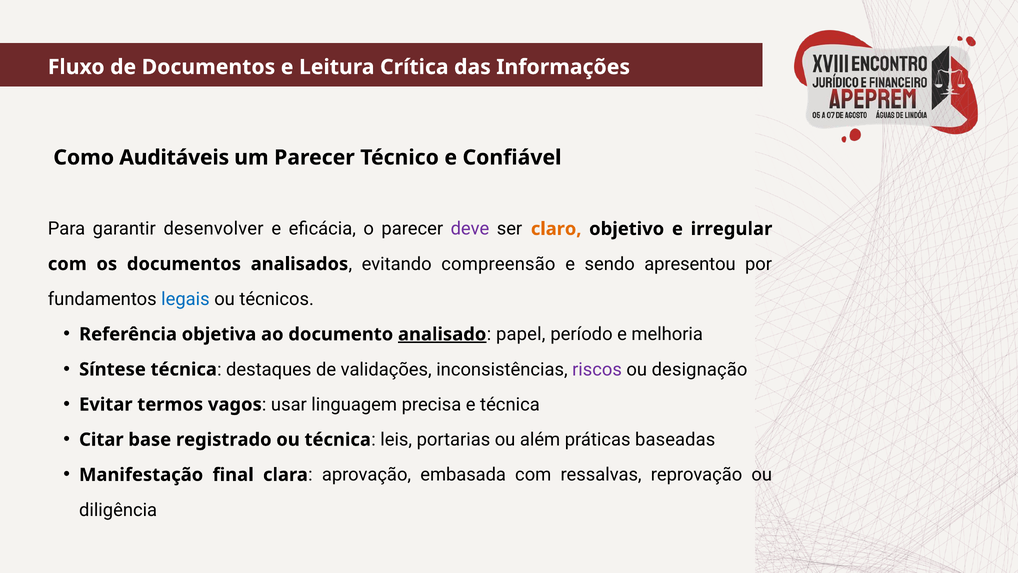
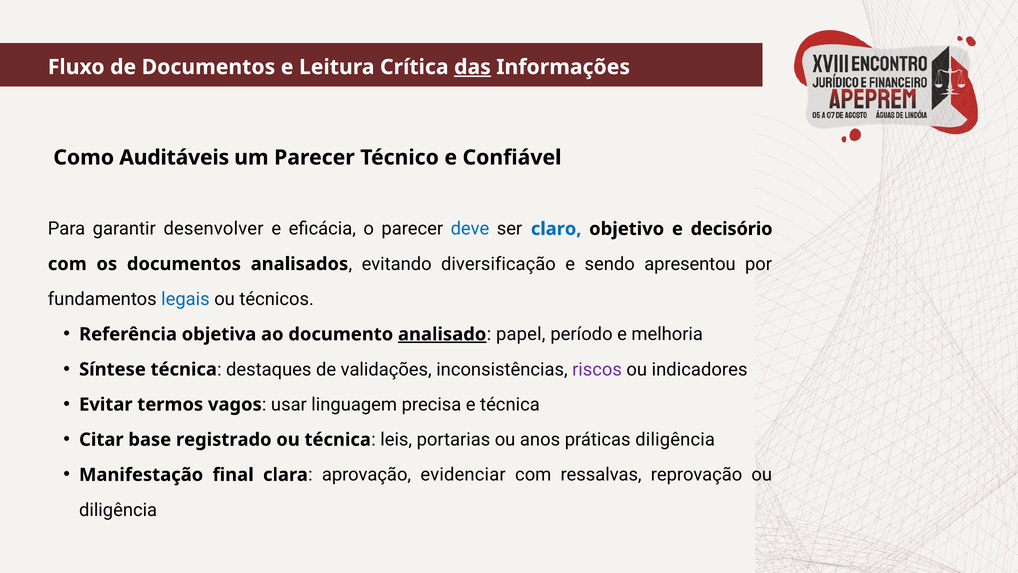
das underline: none -> present
deve colour: purple -> blue
claro colour: orange -> blue
irregular: irregular -> decisório
compreensão: compreensão -> diversificação
designação: designação -> indicadores
além: além -> anos
práticas baseadas: baseadas -> diligência
embasada: embasada -> evidenciar
